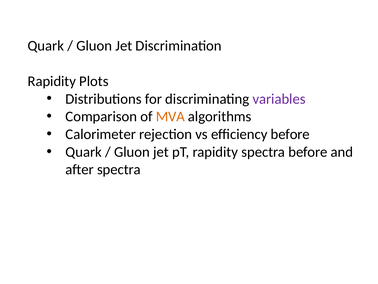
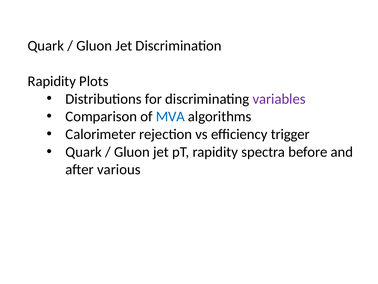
MVA colour: orange -> blue
efficiency before: before -> trigger
after spectra: spectra -> various
